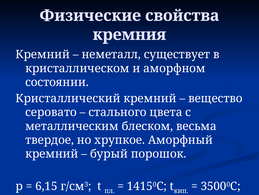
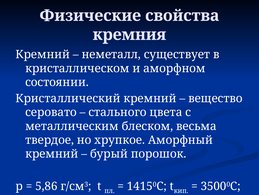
6,15: 6,15 -> 5,86
